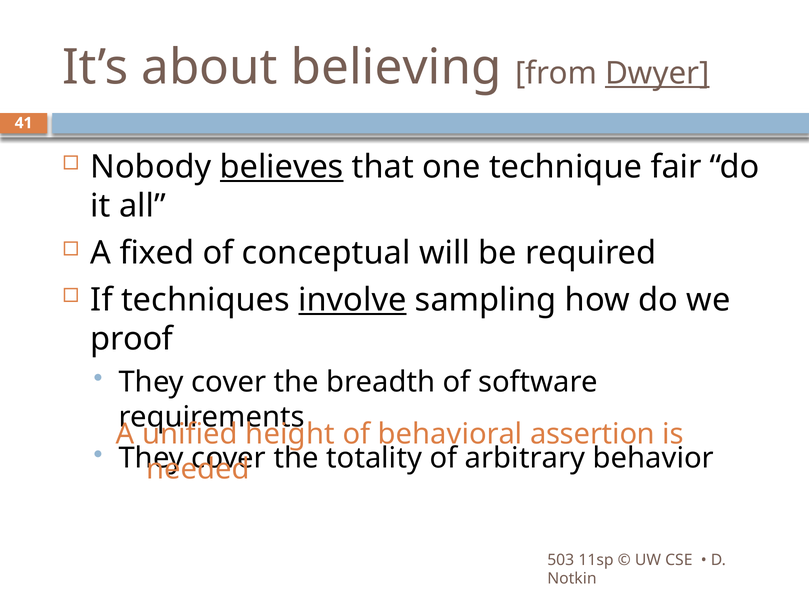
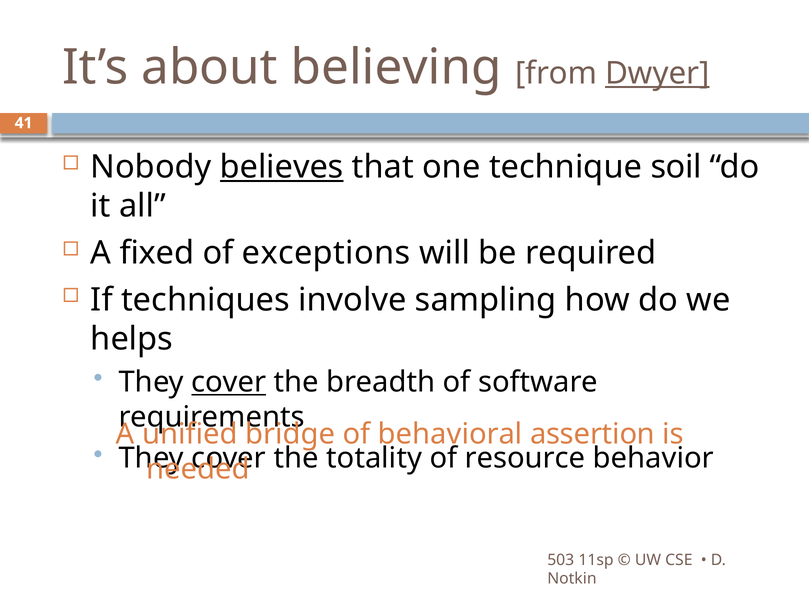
fair: fair -> soil
conceptual: conceptual -> exceptions
involve underline: present -> none
proof: proof -> helps
cover at (229, 383) underline: none -> present
height: height -> bridge
arbitrary: arbitrary -> resource
